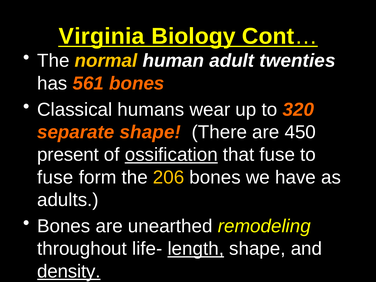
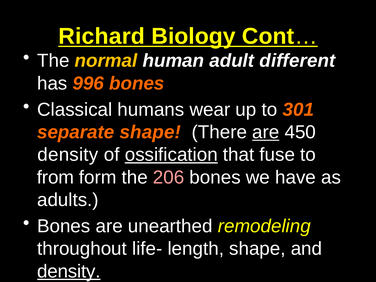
Virginia: Virginia -> Richard
twenties: twenties -> different
561: 561 -> 996
320: 320 -> 301
are at (266, 132) underline: none -> present
present at (68, 155): present -> density
fuse at (55, 177): fuse -> from
206 colour: yellow -> pink
length underline: present -> none
